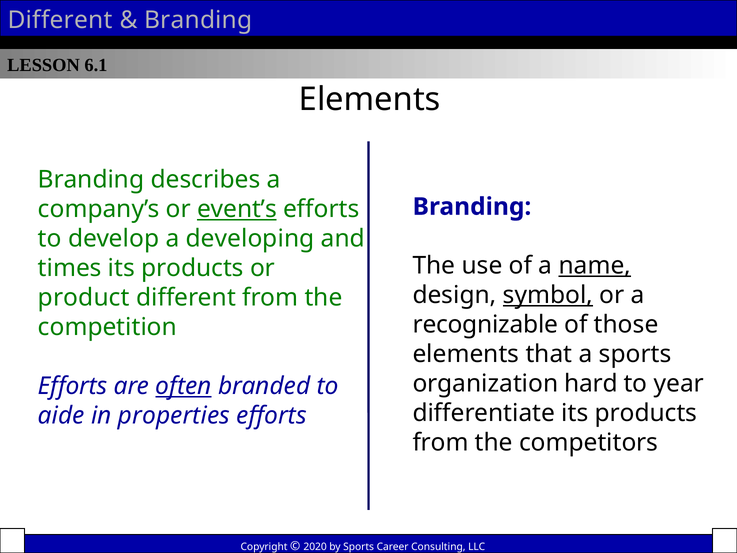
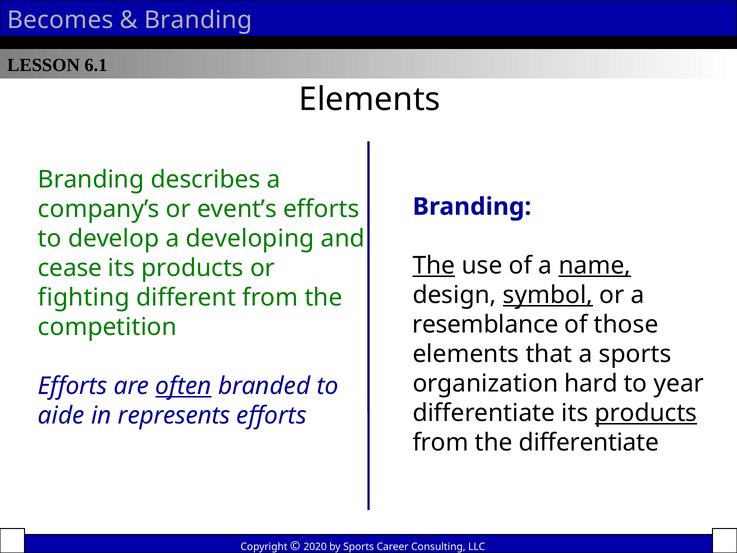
Different at (60, 20): Different -> Becomes
event’s underline: present -> none
The at (434, 266) underline: none -> present
times: times -> cease
product: product -> fighting
recognizable: recognizable -> resemblance
products at (646, 413) underline: none -> present
properties: properties -> represents
the competitors: competitors -> differentiate
